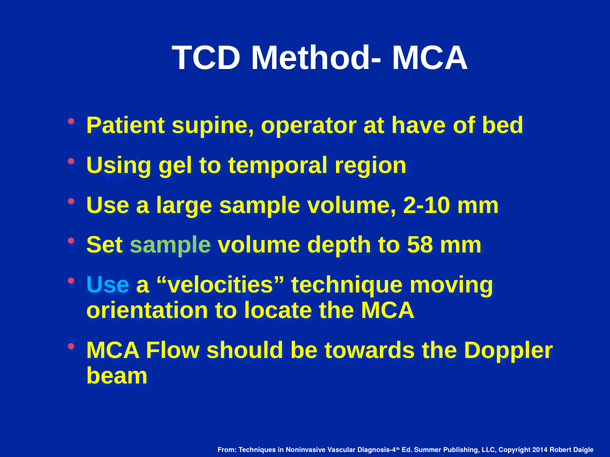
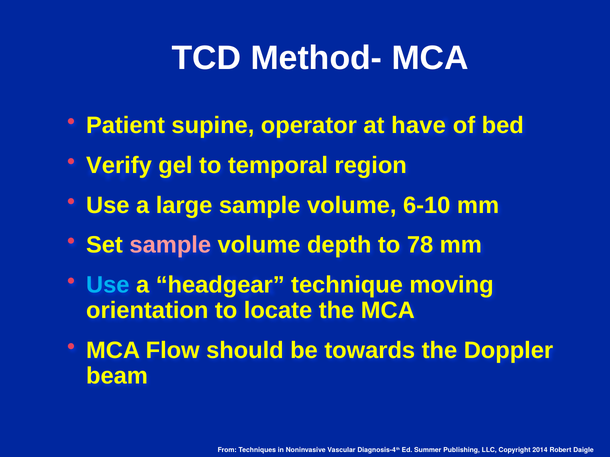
Using: Using -> Verify
2-10: 2-10 -> 6-10
sample at (170, 245) colour: light green -> pink
58: 58 -> 78
velocities: velocities -> headgear
